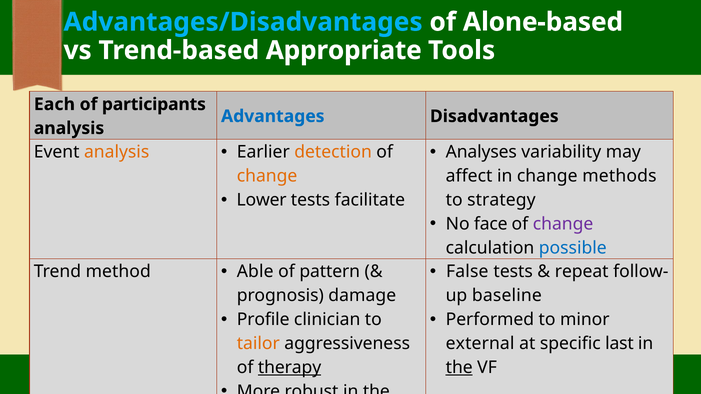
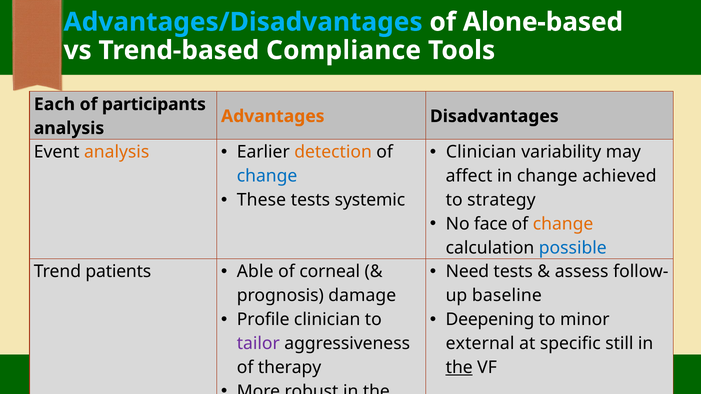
Appropriate: Appropriate -> Compliance
Advantages colour: blue -> orange
Analyses at (481, 152): Analyses -> Clinician
change at (267, 176) colour: orange -> blue
methods: methods -> achieved
Lower: Lower -> These
facilitate: facilitate -> systemic
change at (563, 224) colour: purple -> orange
False: False -> Need
repeat: repeat -> assess
method: method -> patients
pattern: pattern -> corneal
Performed: Performed -> Deepening
tailor colour: orange -> purple
last: last -> still
therapy underline: present -> none
